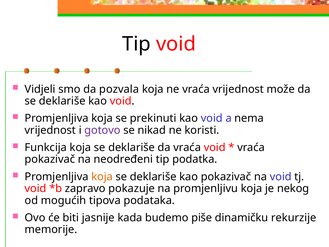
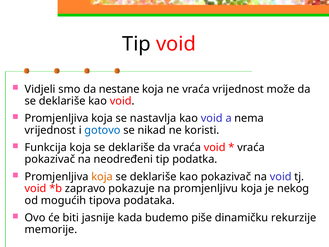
pozvala: pozvala -> nestane
prekinuti: prekinuti -> nastavlja
gotovo colour: purple -> blue
